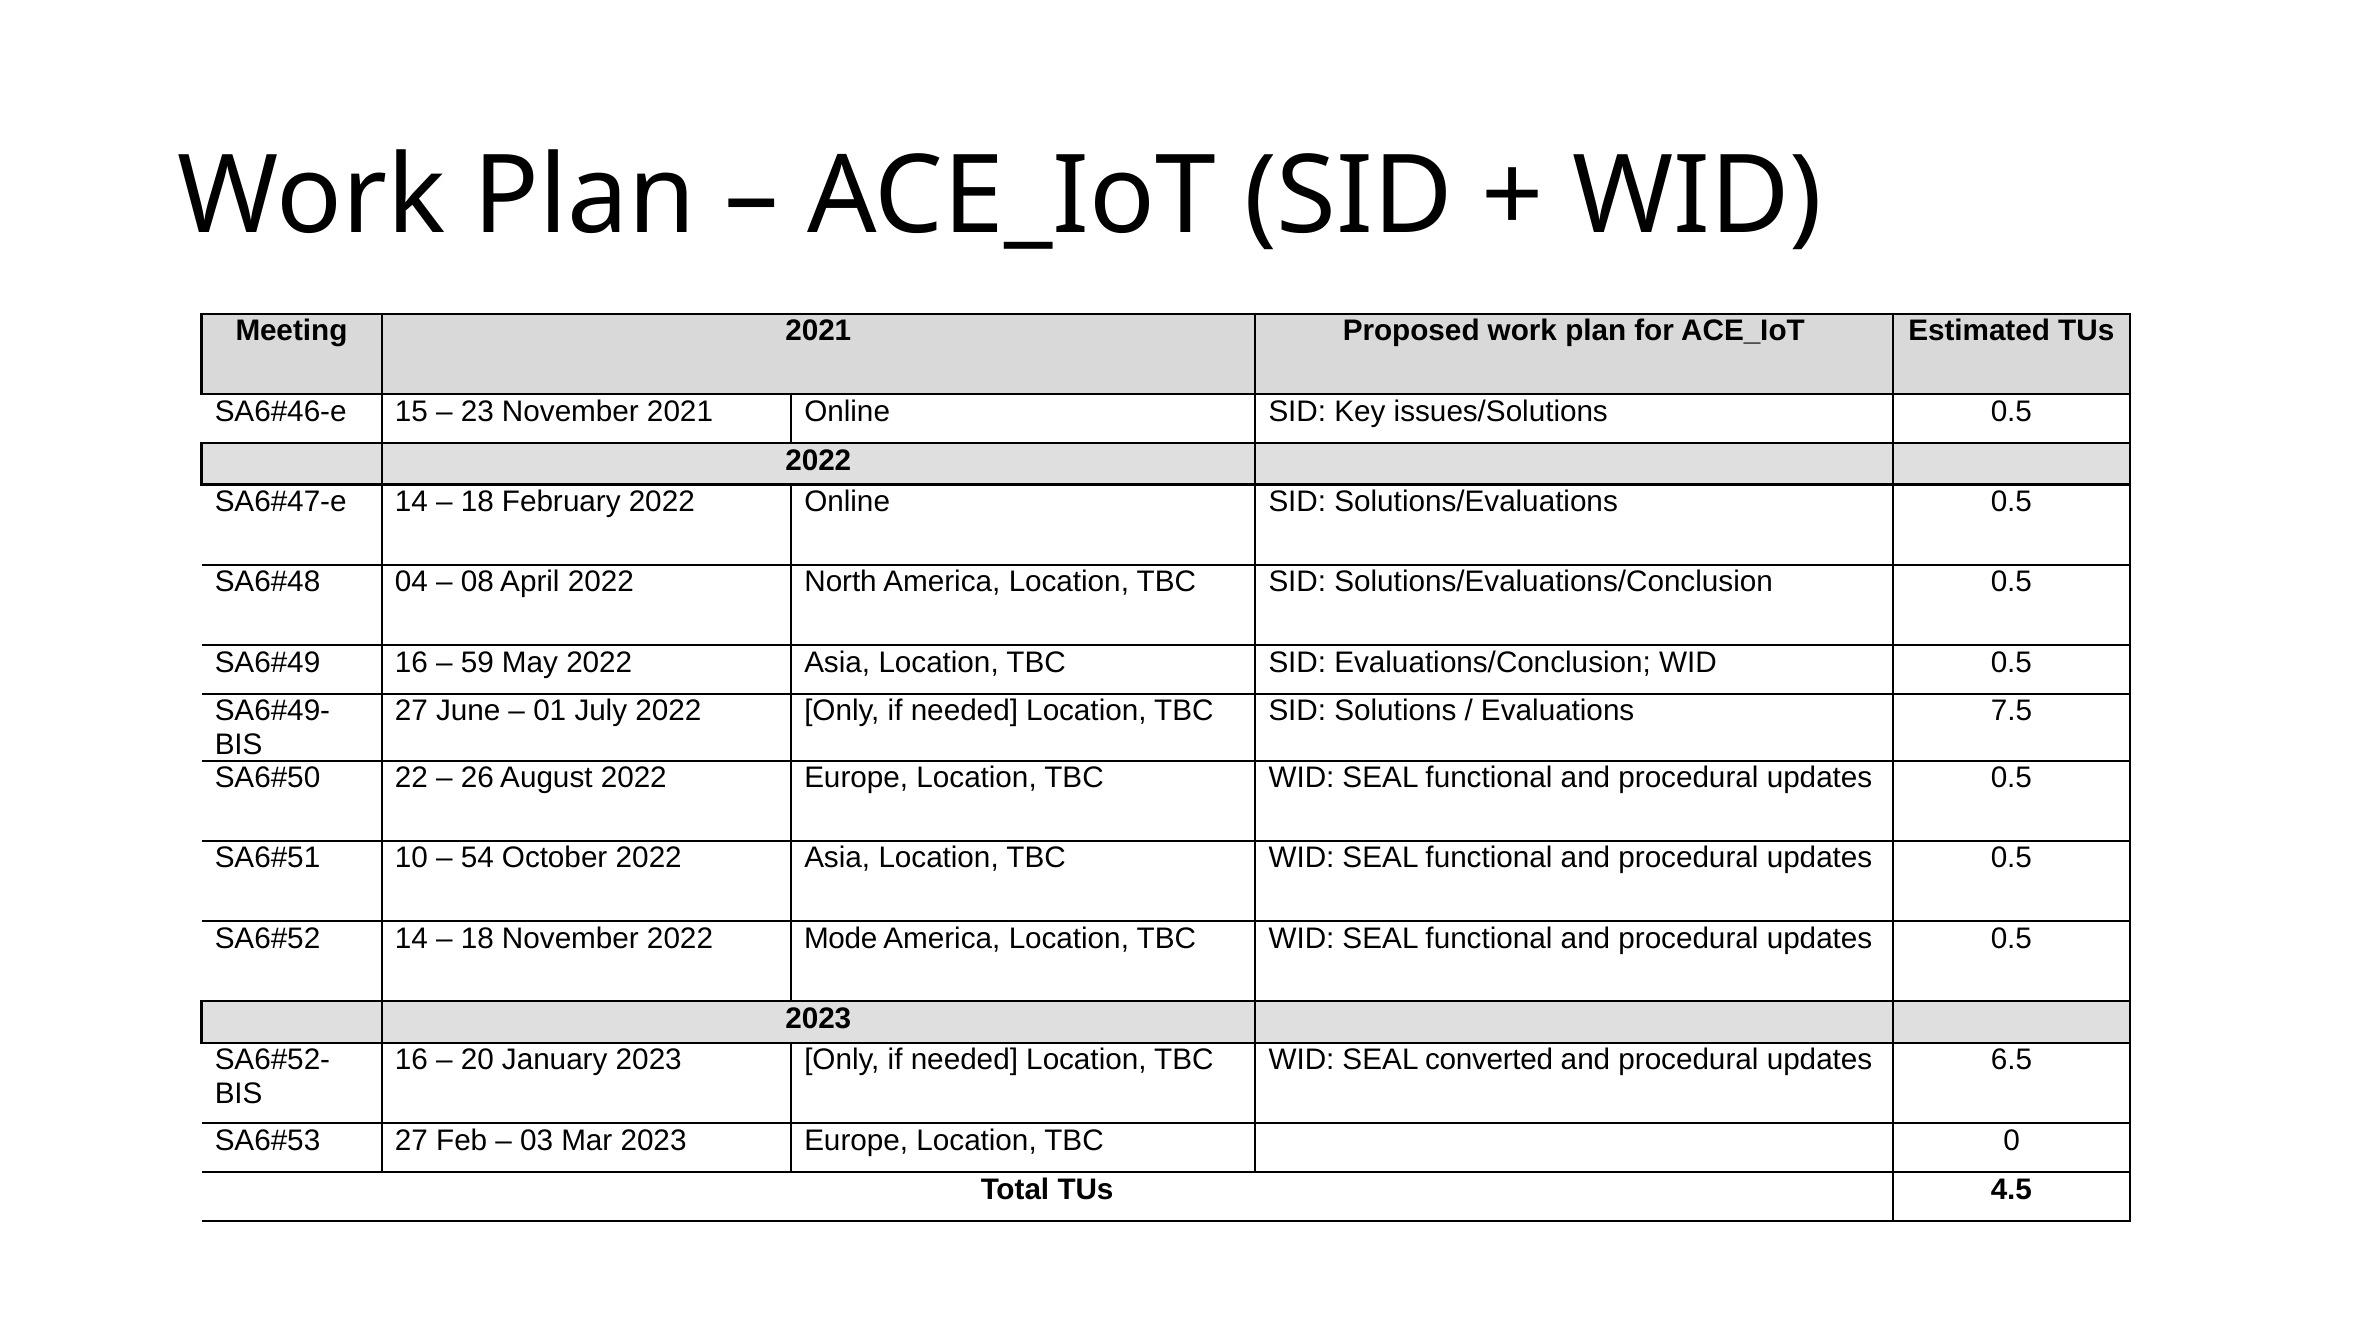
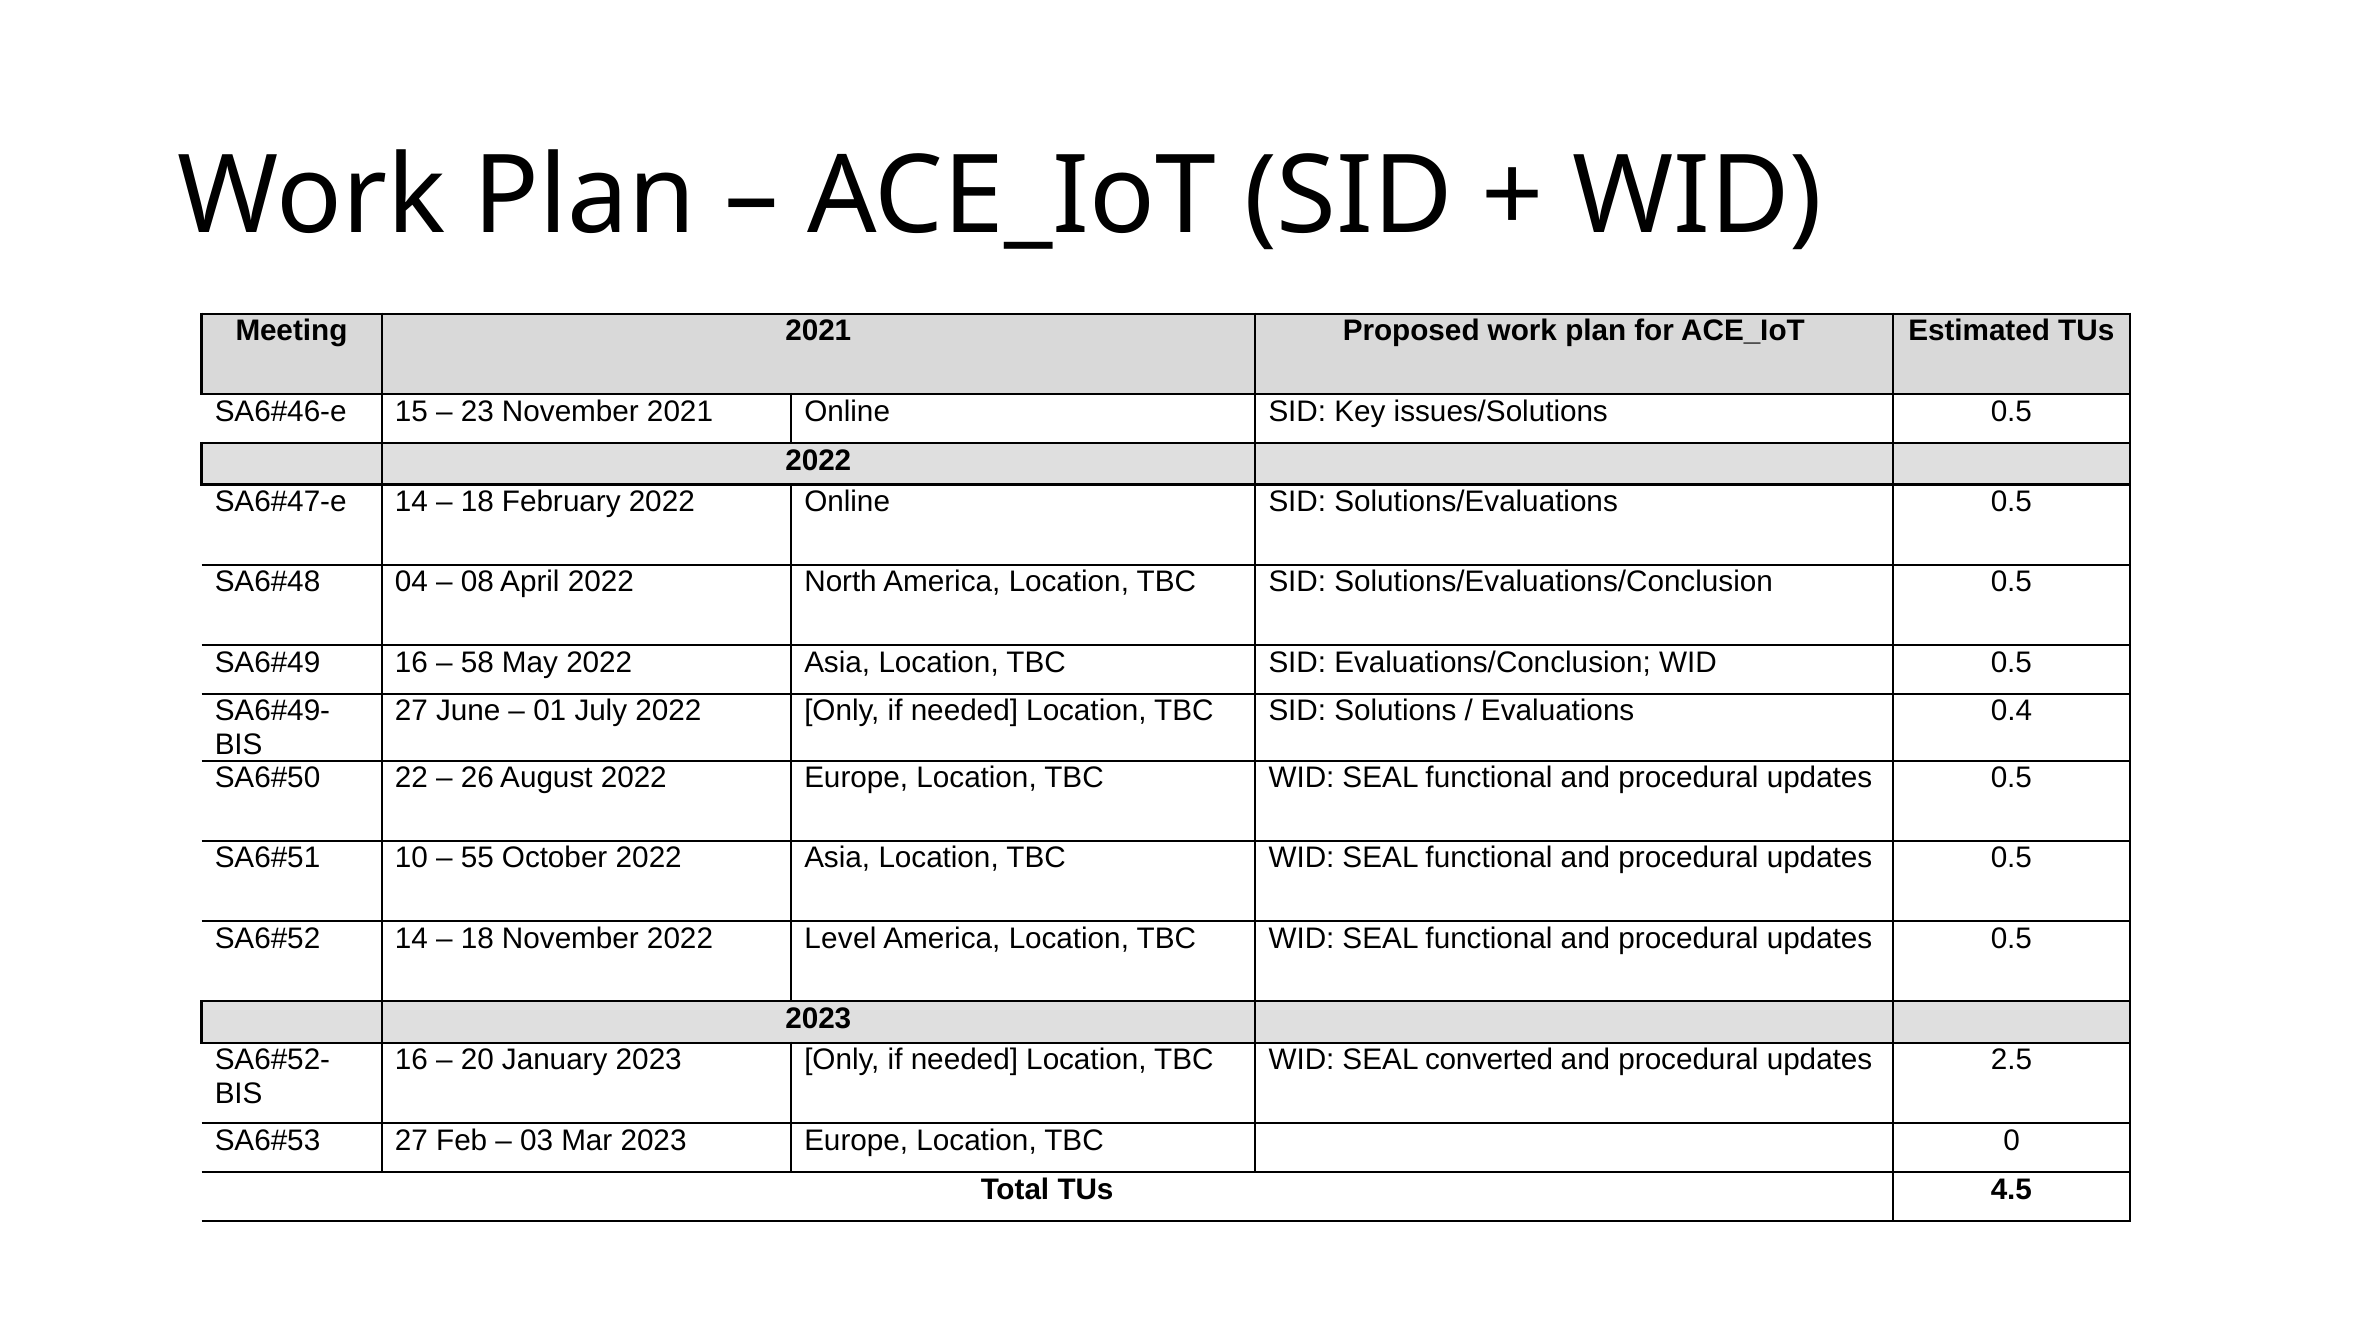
59: 59 -> 58
7.5: 7.5 -> 0.4
54: 54 -> 55
Mode: Mode -> Level
6.5: 6.5 -> 2.5
